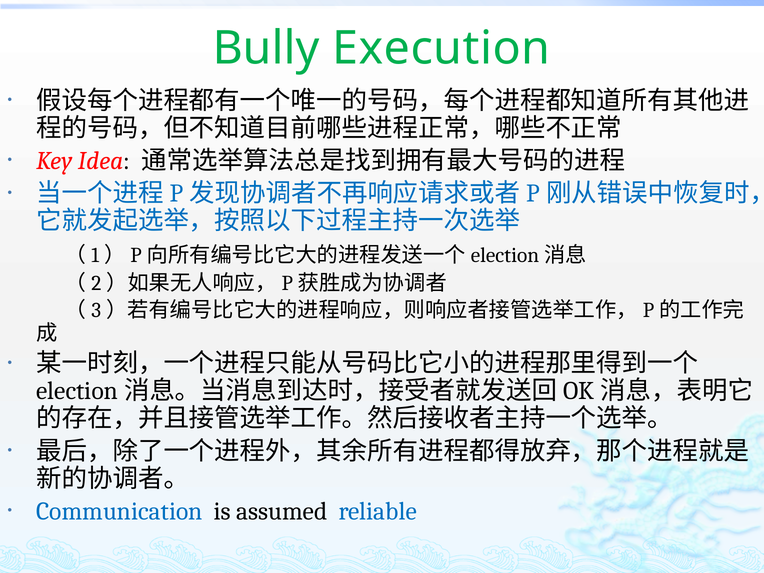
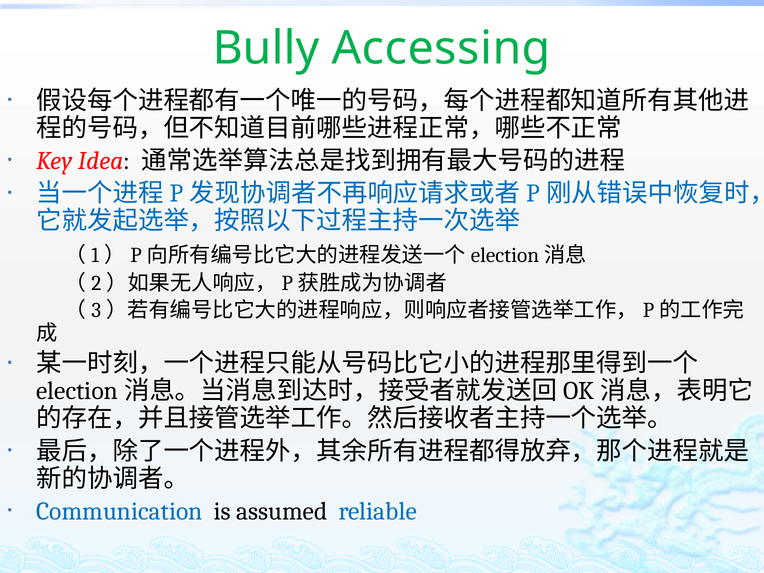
Execution: Execution -> Accessing
